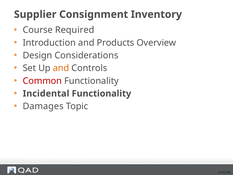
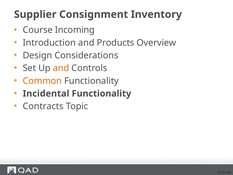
Required: Required -> Incoming
Common colour: red -> orange
Damages: Damages -> Contracts
